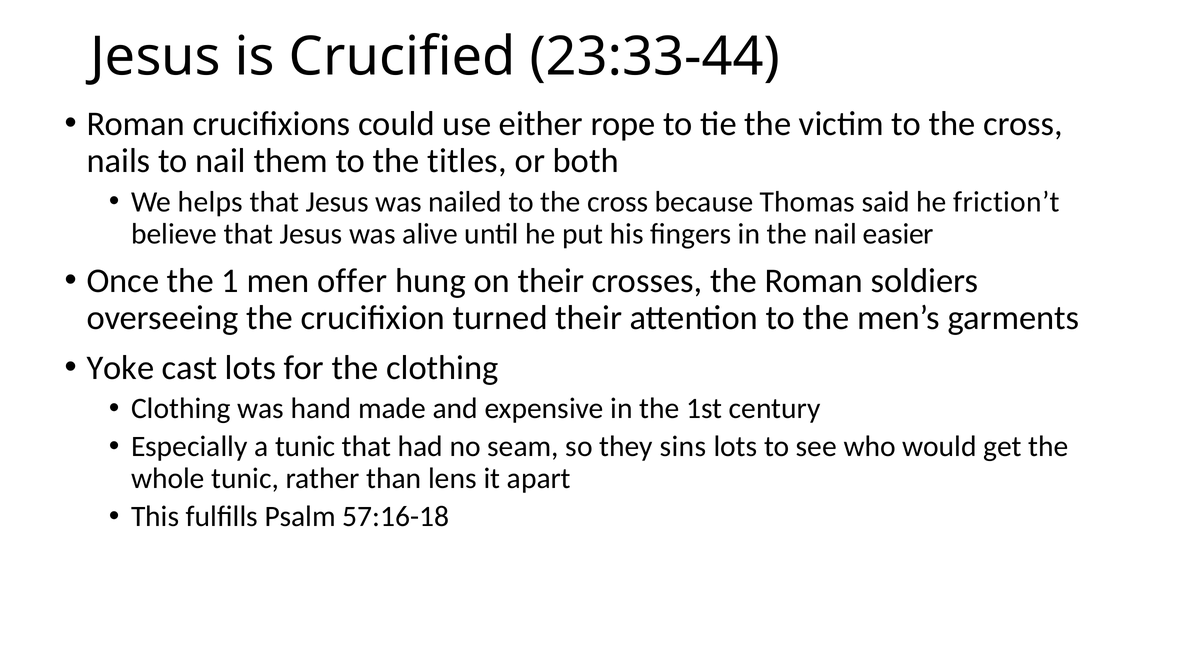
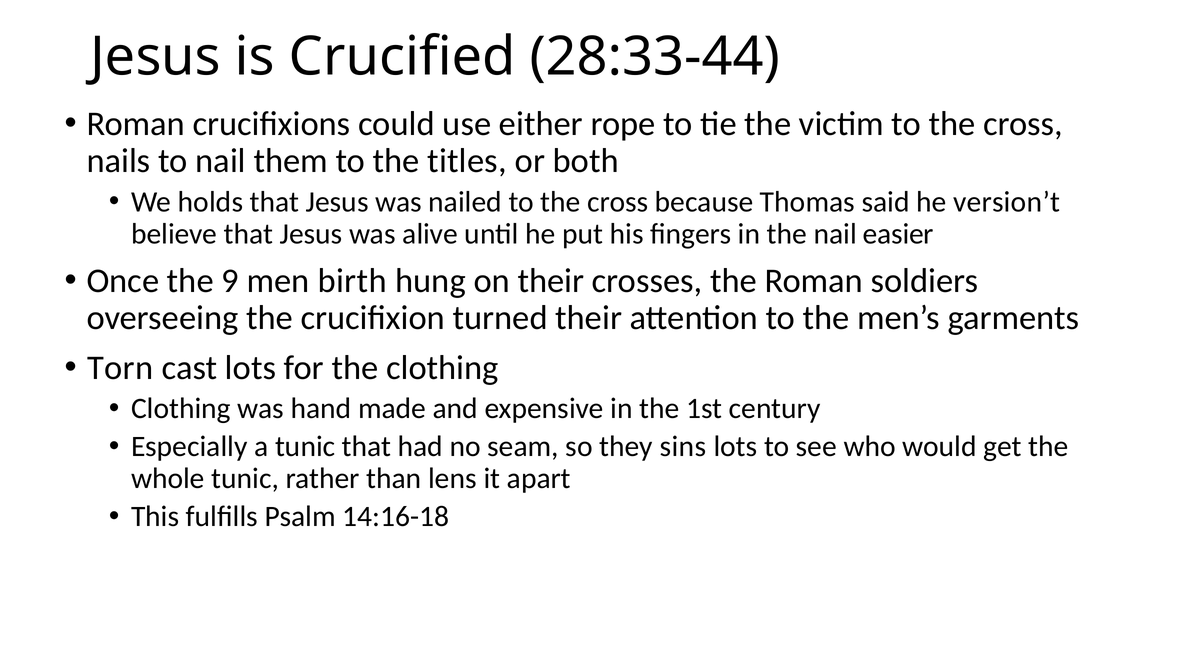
23:33-44: 23:33-44 -> 28:33-44
helps: helps -> holds
friction’t: friction’t -> version’t
1: 1 -> 9
offer: offer -> birth
Yoke: Yoke -> Torn
57:16-18: 57:16-18 -> 14:16-18
